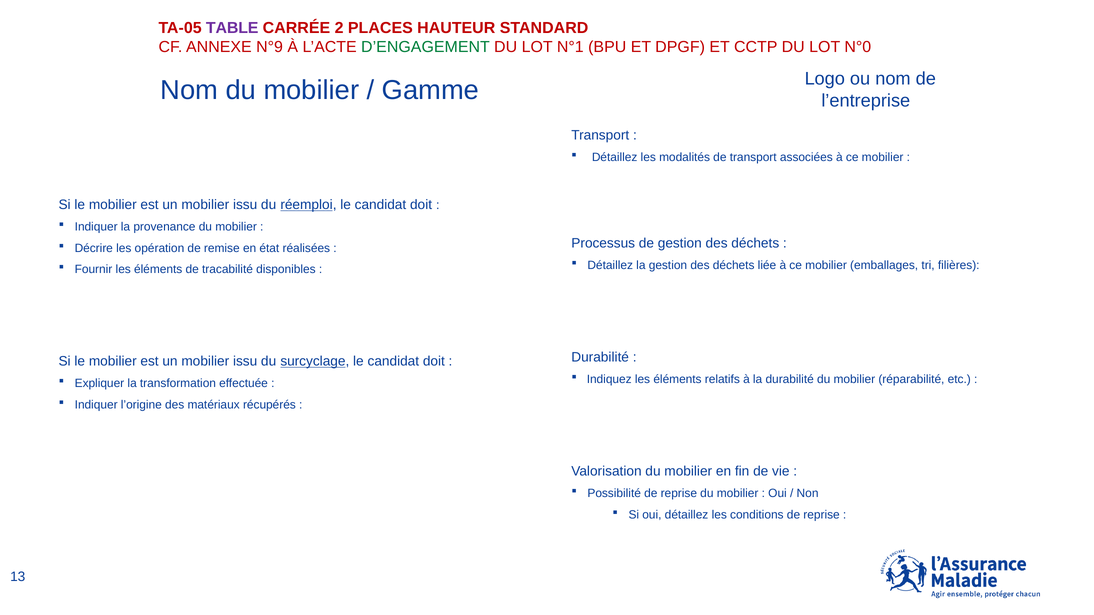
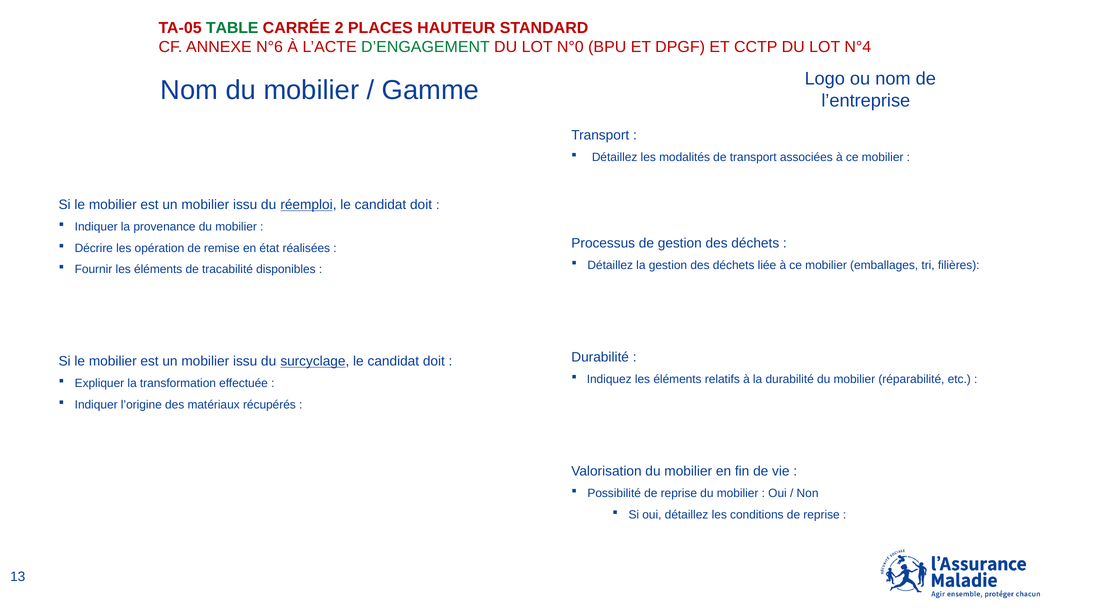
TABLE colour: purple -> green
N°9: N°9 -> N°6
N°1: N°1 -> N°0
N°0: N°0 -> N°4
